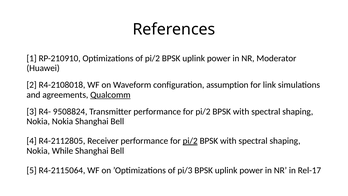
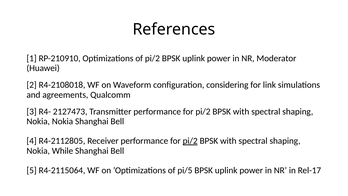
assumption: assumption -> considering
Qualcomm underline: present -> none
9508824: 9508824 -> 2127473
pi/3: pi/3 -> pi/5
